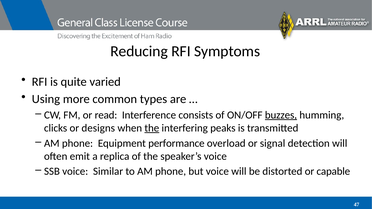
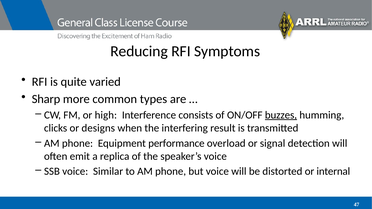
Using: Using -> Sharp
read: read -> high
the at (152, 128) underline: present -> none
peaks: peaks -> result
capable: capable -> internal
